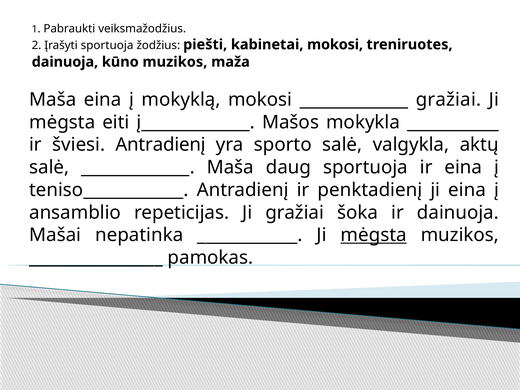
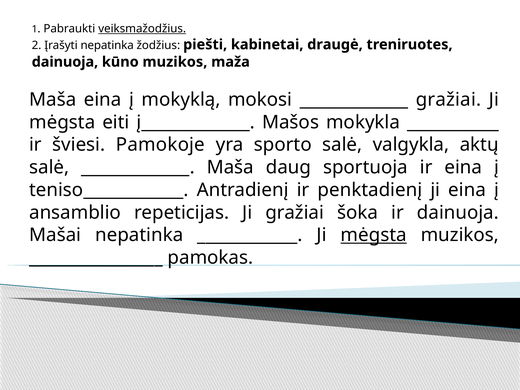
veiksmažodžius underline: none -> present
Įrašyti sportuoja: sportuoja -> nepatinka
kabinetai mokosi: mokosi -> draugė
šviesi Antradienį: Antradienį -> Pamokoje
